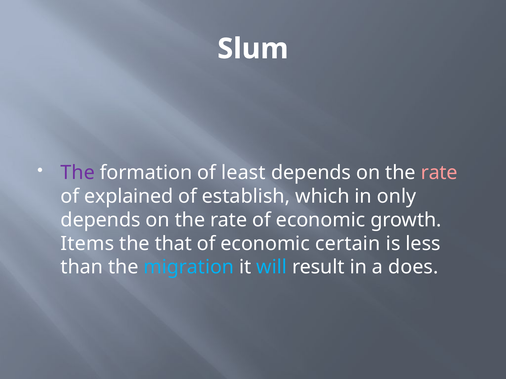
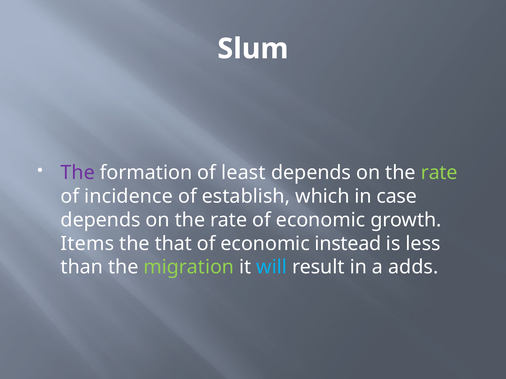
rate at (439, 173) colour: pink -> light green
explained: explained -> incidence
only: only -> case
certain: certain -> instead
migration colour: light blue -> light green
does: does -> adds
